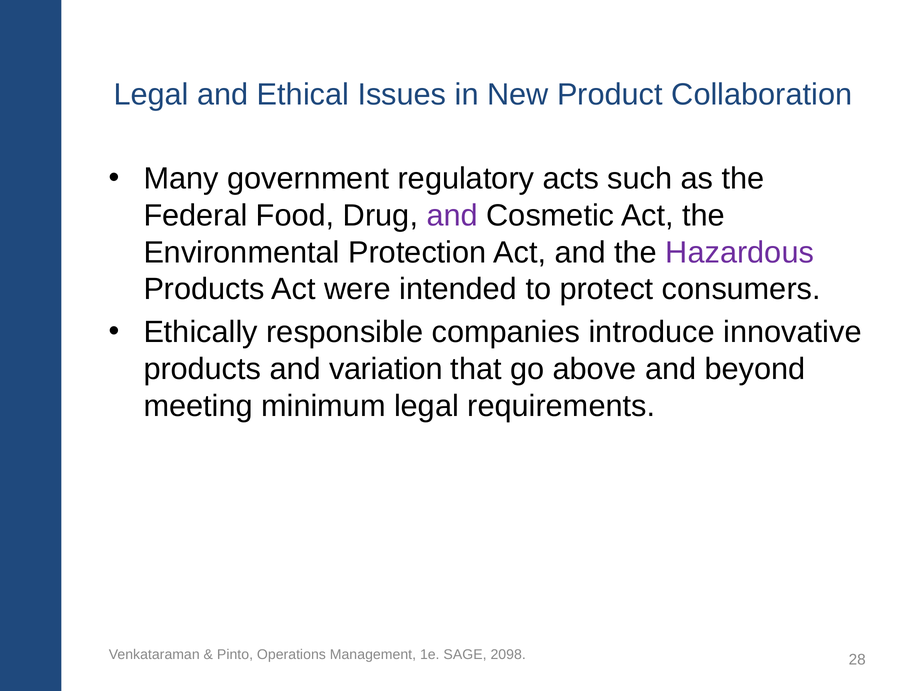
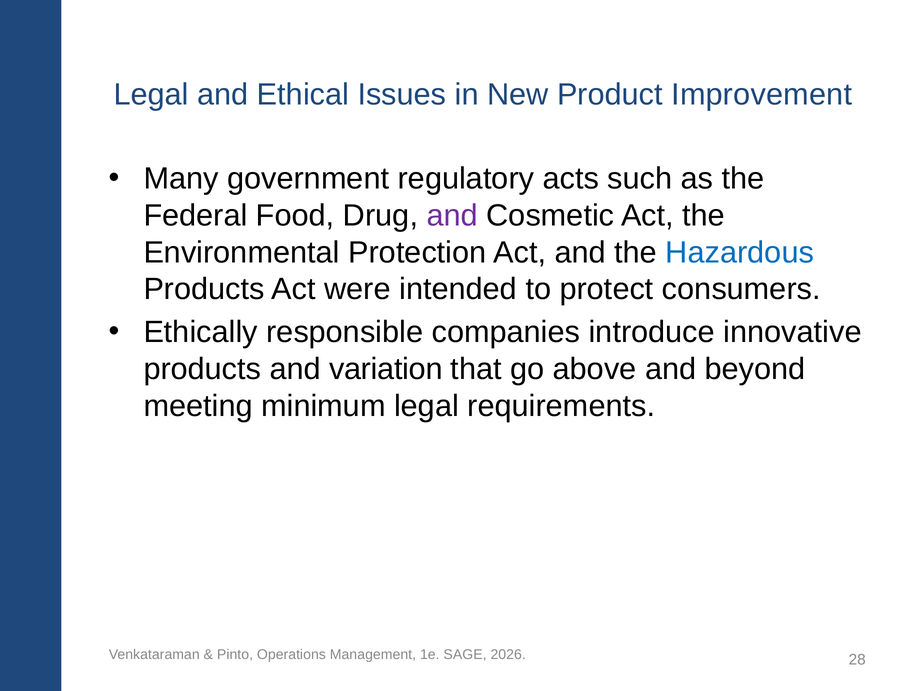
Collaboration: Collaboration -> Improvement
Hazardous colour: purple -> blue
2098: 2098 -> 2026
